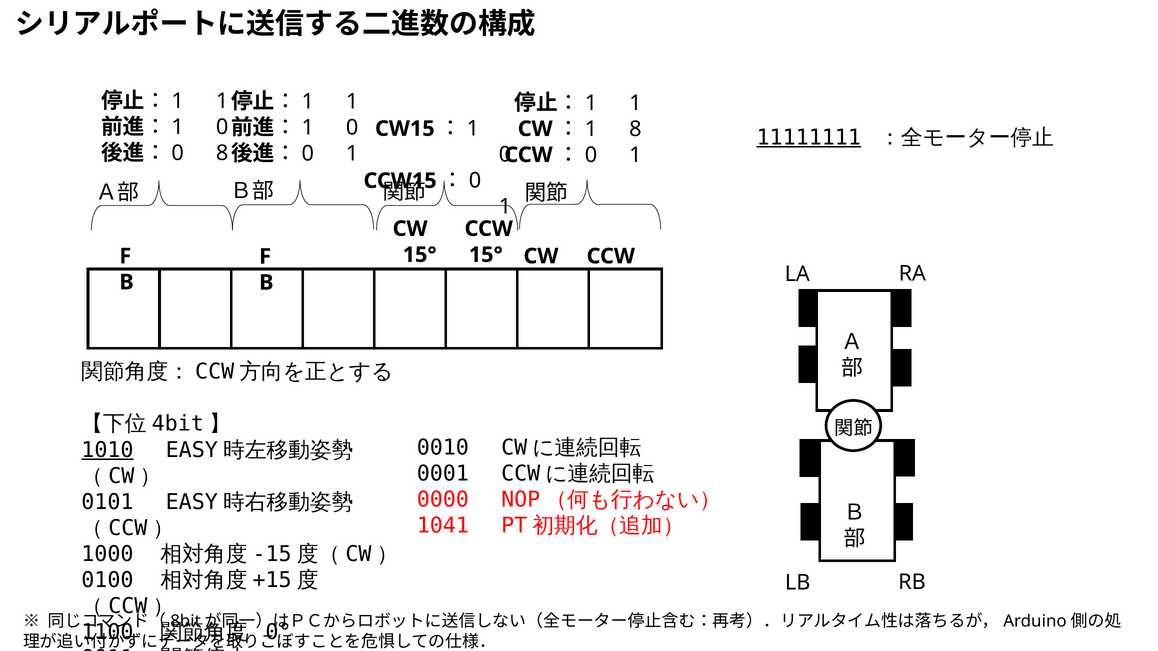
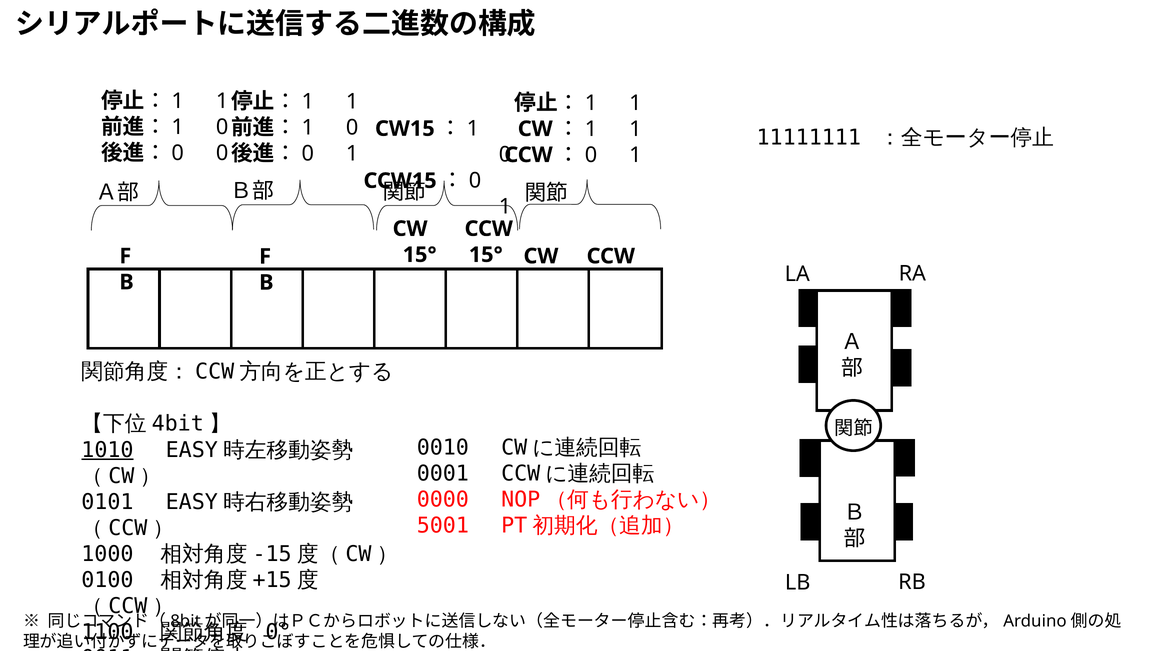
8 at (635, 129): 8 -> 1
11111111 underline: present -> none
8 at (222, 153): 8 -> 0
1041: 1041 -> 5001
